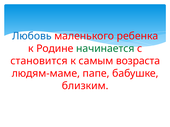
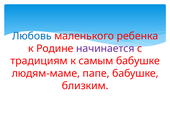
начинается colour: green -> purple
становится: становится -> традициям
самым возраста: возраста -> бабушке
